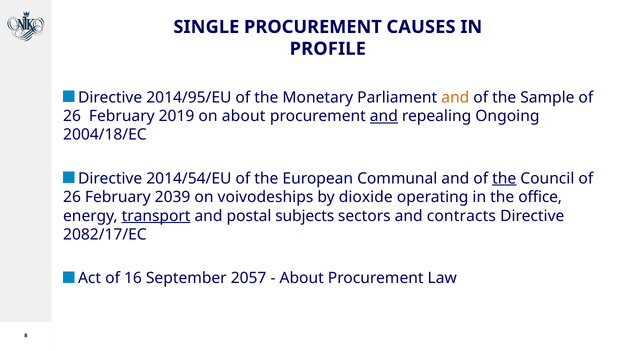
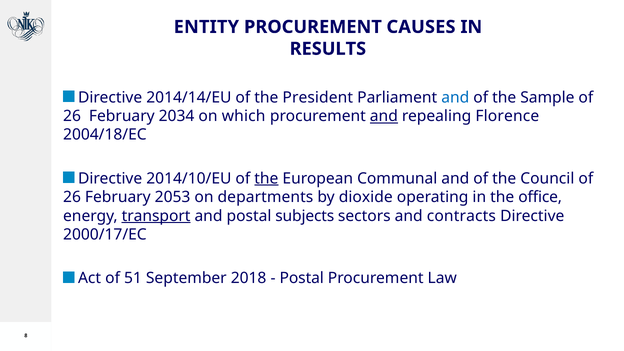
SINGLE: SINGLE -> ENTITY
PROFILE: PROFILE -> RESULTS
2014/95/EU: 2014/95/EU -> 2014/14/EU
Monetary: Monetary -> President
and at (455, 97) colour: orange -> blue
2019: 2019 -> 2034
on about: about -> which
Ongoing: Ongoing -> Florence
2014/54/EU: 2014/54/EU -> 2014/10/EU
the at (266, 178) underline: none -> present
the at (504, 178) underline: present -> none
2039: 2039 -> 2053
voivodeships: voivodeships -> departments
2082/17/EC: 2082/17/EC -> 2000/17/EC
16: 16 -> 51
2057: 2057 -> 2018
About at (302, 278): About -> Postal
